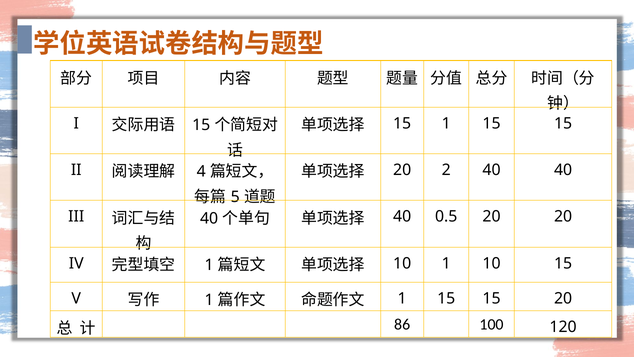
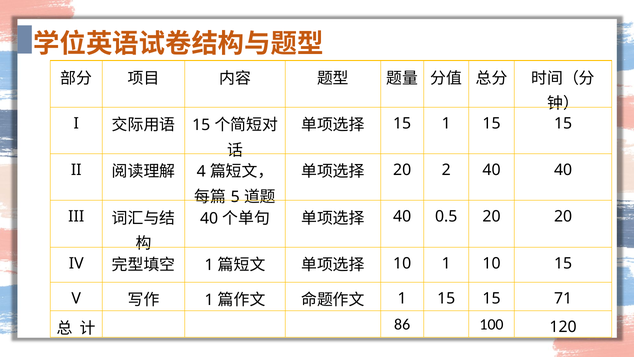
15 20: 20 -> 71
